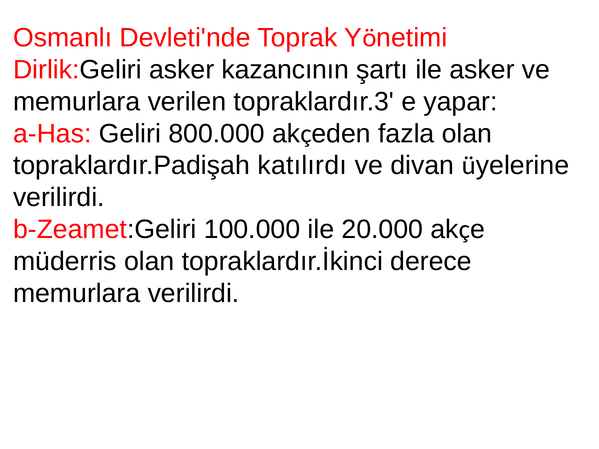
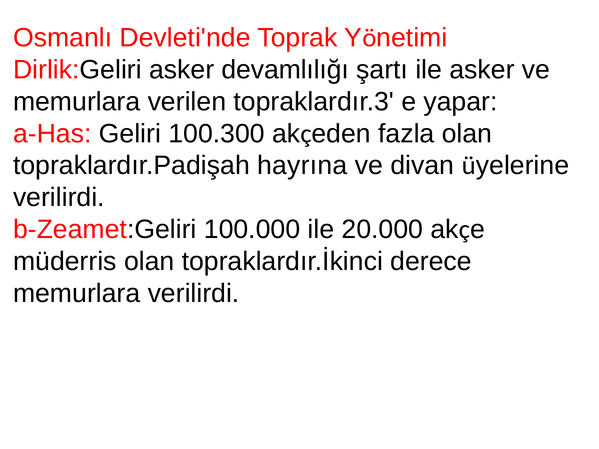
kazancının: kazancının -> devamlılığı
800.000: 800.000 -> 100.300
katılırdı: katılırdı -> hayrına
